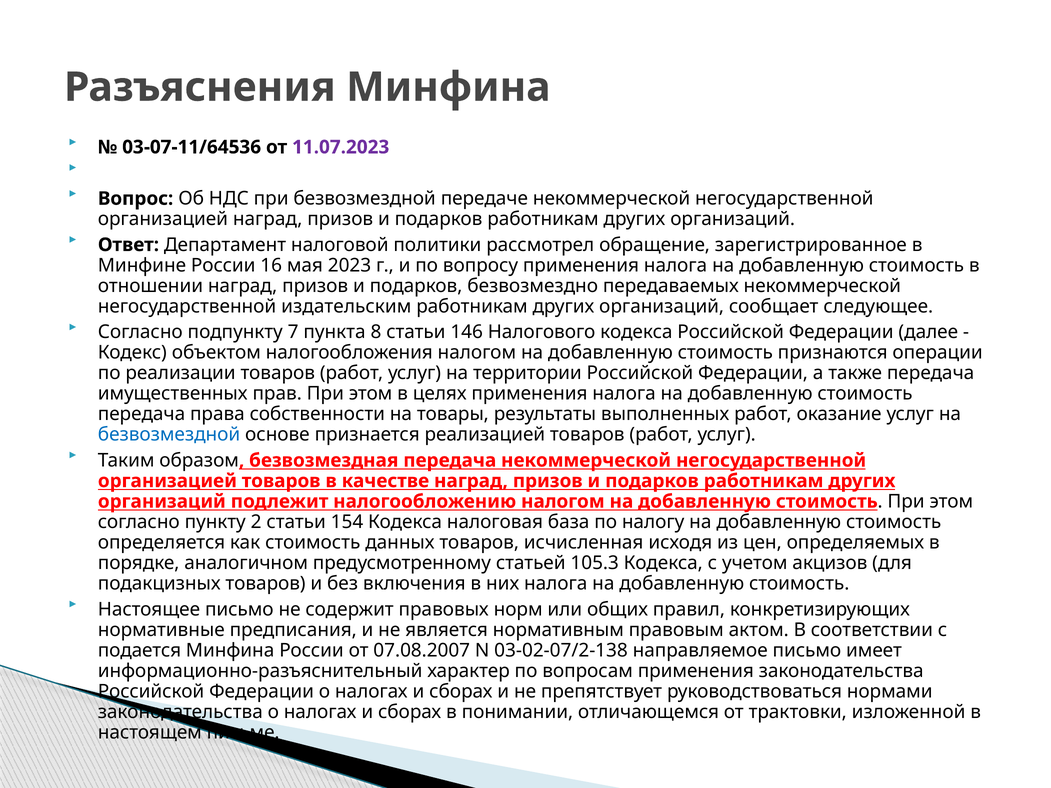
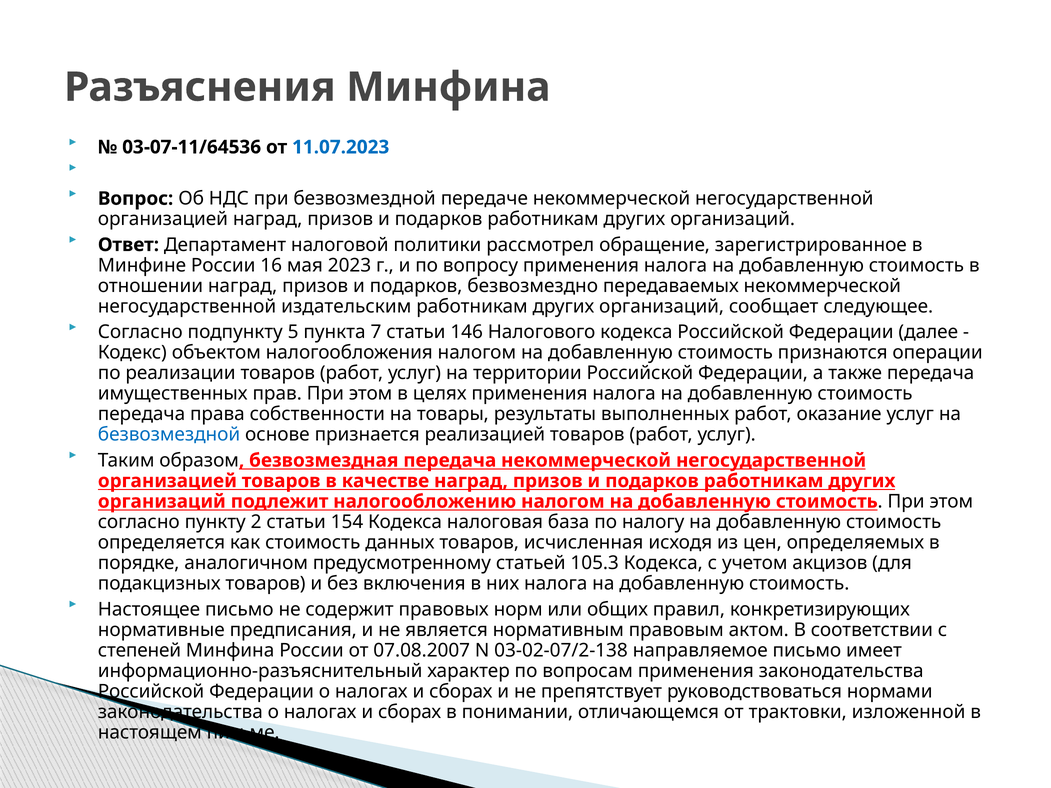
11.07.2023 colour: purple -> blue
7: 7 -> 5
8: 8 -> 7
подается: подается -> степеней
